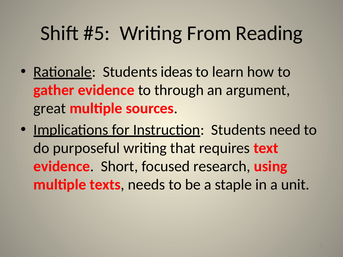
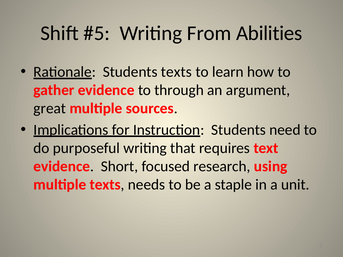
Reading: Reading -> Abilities
Students ideas: ideas -> texts
